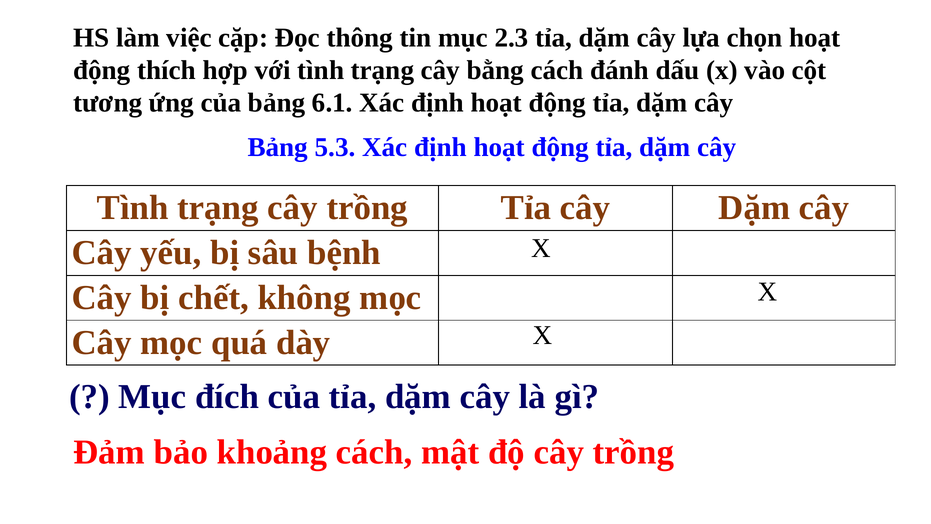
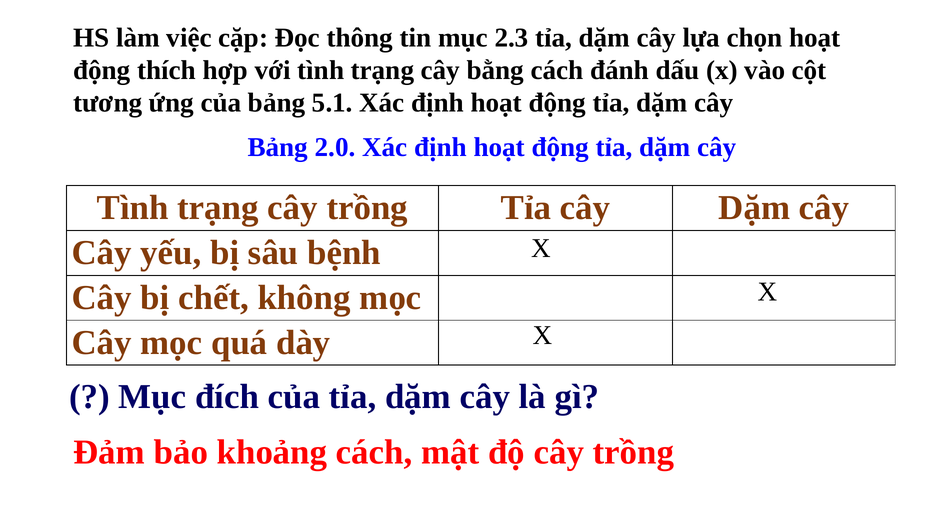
6.1: 6.1 -> 5.1
5.3: 5.3 -> 2.0
